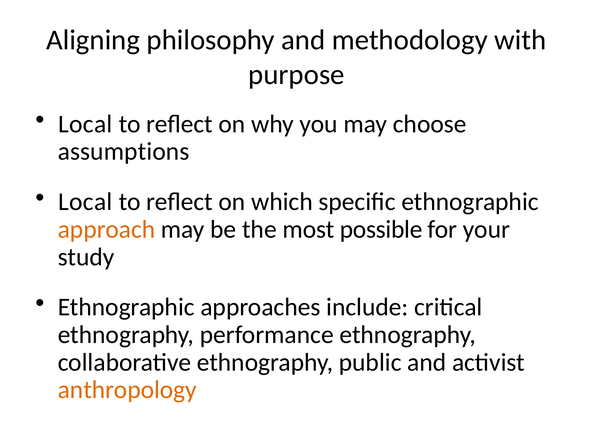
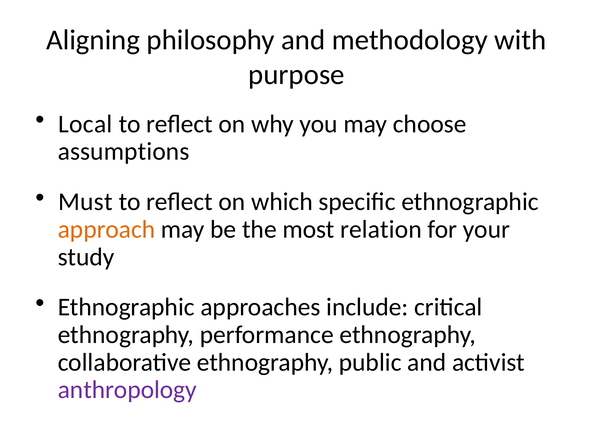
Local at (85, 202): Local -> Must
possible: possible -> relation
anthropology colour: orange -> purple
